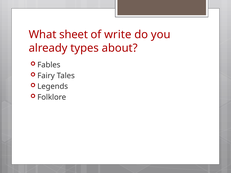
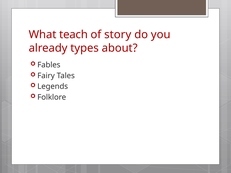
sheet: sheet -> teach
write: write -> story
